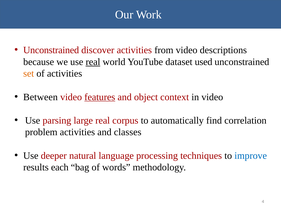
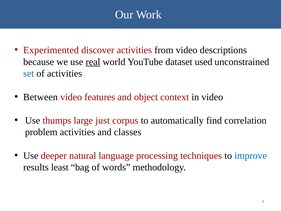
Unconstrained at (51, 50): Unconstrained -> Experimented
set colour: orange -> blue
features underline: present -> none
parsing: parsing -> thumps
large real: real -> just
each: each -> least
